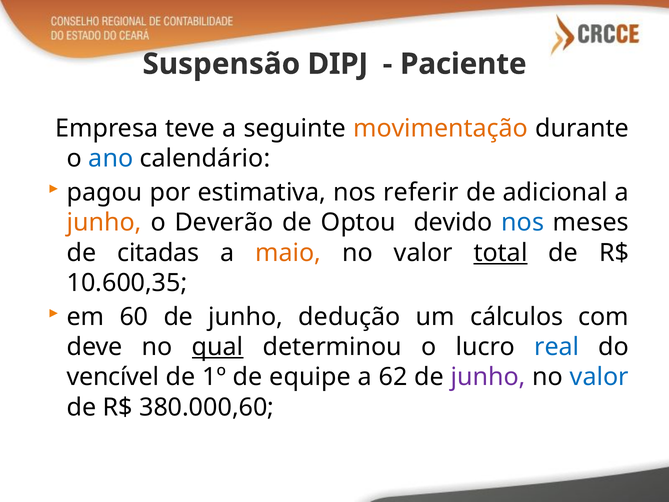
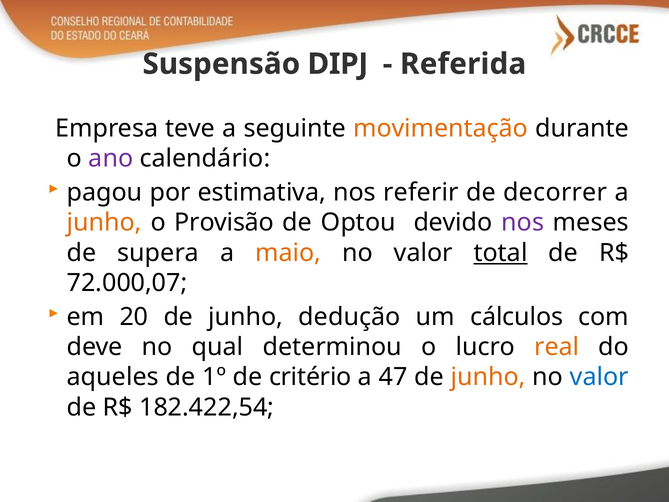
Paciente: Paciente -> Referida
ano colour: blue -> purple
adicional: adicional -> decorrer
Deverão: Deverão -> Provisão
nos at (523, 223) colour: blue -> purple
citadas: citadas -> supera
10.600,35: 10.600,35 -> 72.000,07
60: 60 -> 20
qual underline: present -> none
real colour: blue -> orange
vencível: vencível -> aqueles
equipe: equipe -> critério
62: 62 -> 47
junho at (488, 377) colour: purple -> orange
380.000,60: 380.000,60 -> 182.422,54
